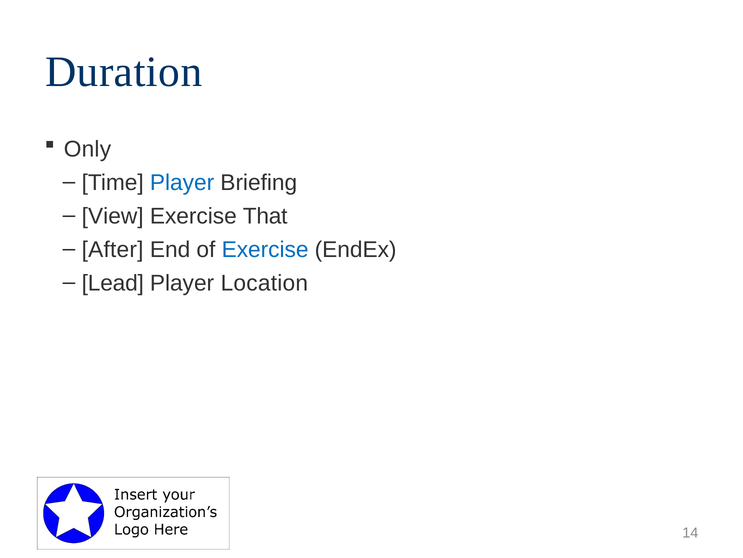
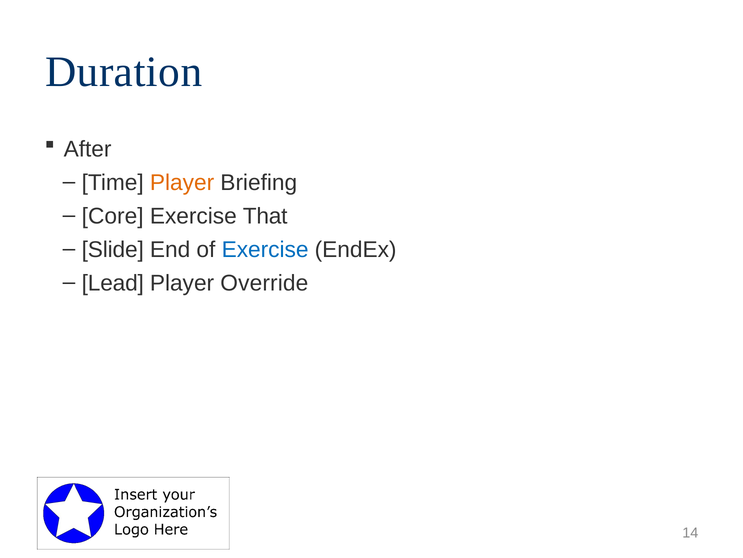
Only: Only -> After
Player at (182, 182) colour: blue -> orange
View: View -> Core
After: After -> Slide
Location: Location -> Override
